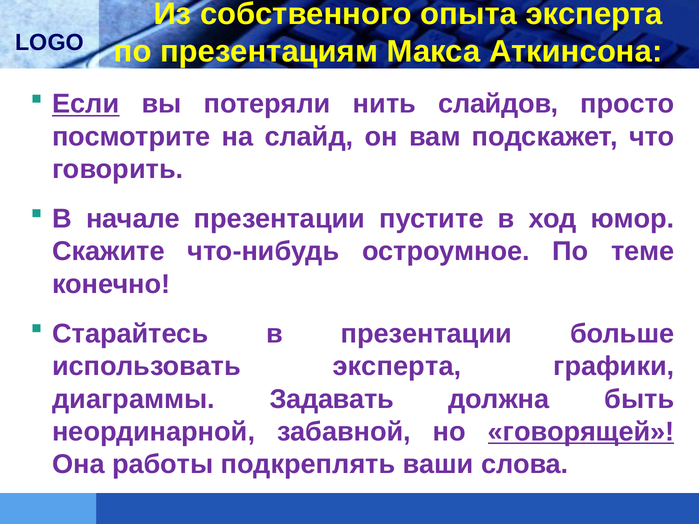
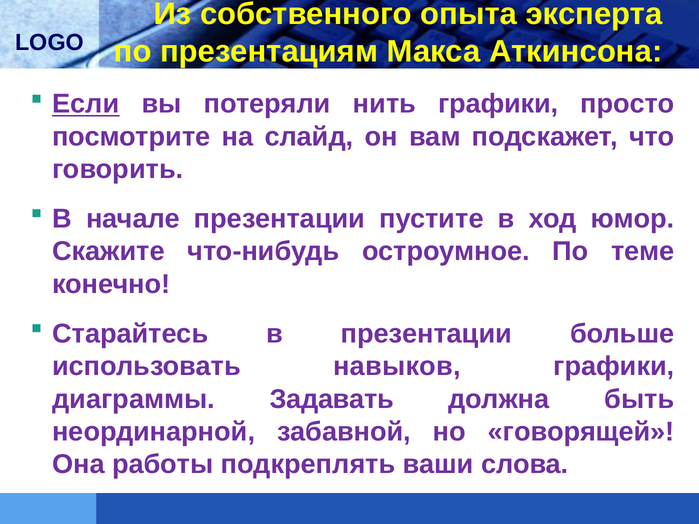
нить слайдов: слайдов -> графики
использовать эксперта: эксперта -> навыков
говорящей underline: present -> none
